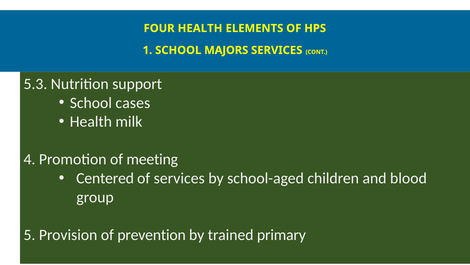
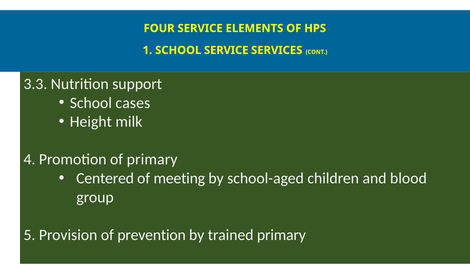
FOUR HEALTH: HEALTH -> SERVICE
SCHOOL MAJORS: MAJORS -> SERVICE
5.3: 5.3 -> 3.3
Health at (91, 121): Health -> Height
of meeting: meeting -> primary
of services: services -> meeting
